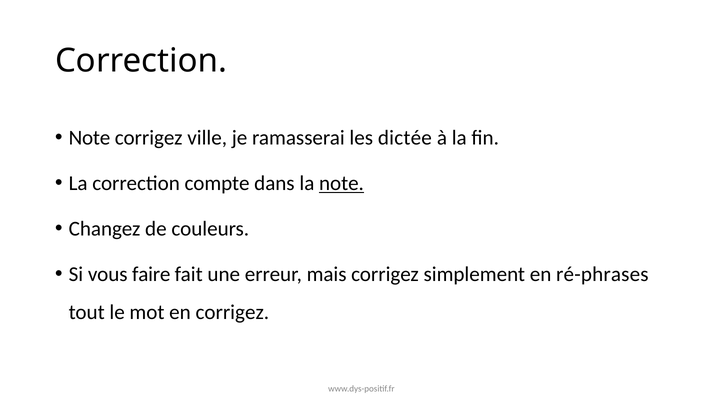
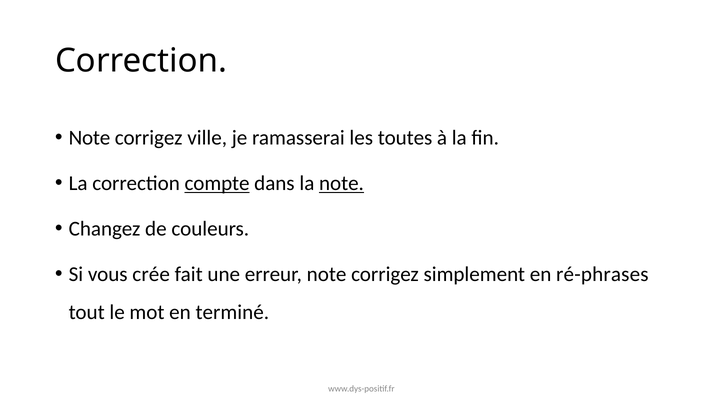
dictée: dictée -> toutes
compte underline: none -> present
faire: faire -> crée
erreur mais: mais -> note
en corrigez: corrigez -> terminé
